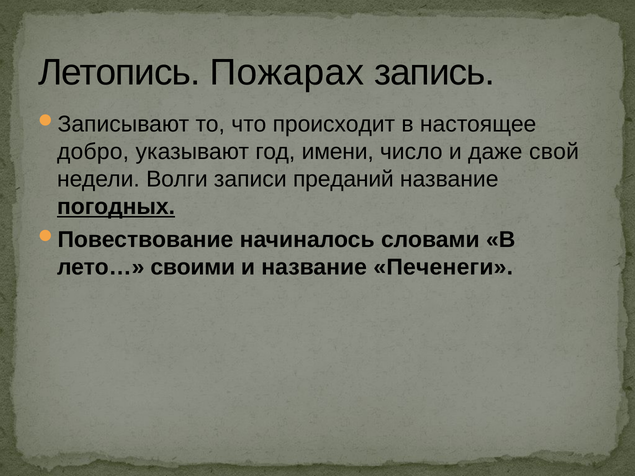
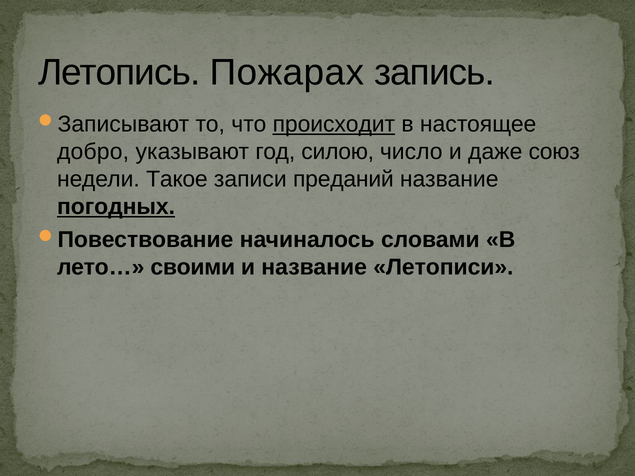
происходит underline: none -> present
имени: имени -> силою
свой: свой -> союз
Волги: Волги -> Такое
Печенеги: Печенеги -> Летописи
